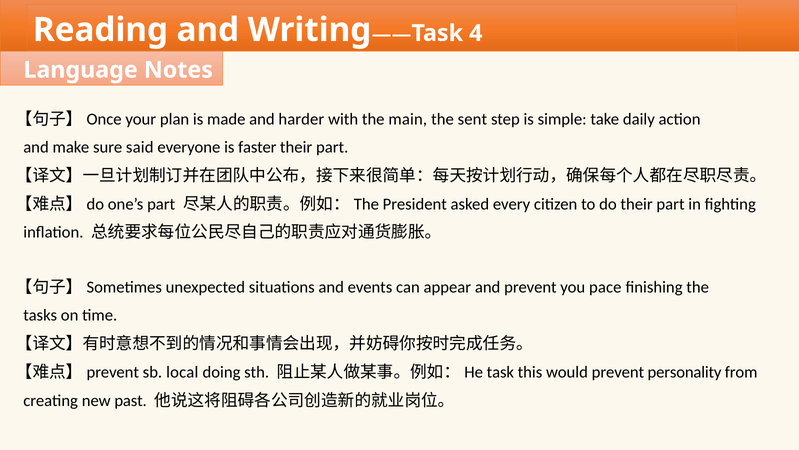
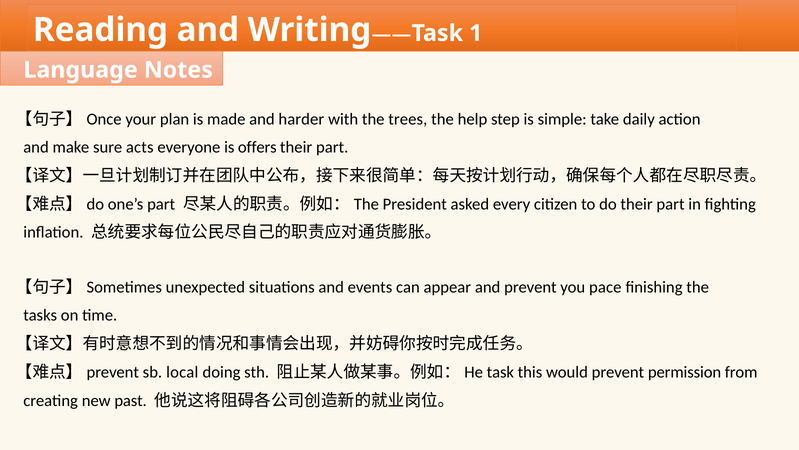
4: 4 -> 1
main: main -> trees
sent: sent -> help
said: said -> acts
faster: faster -> offers
personality: personality -> permission
